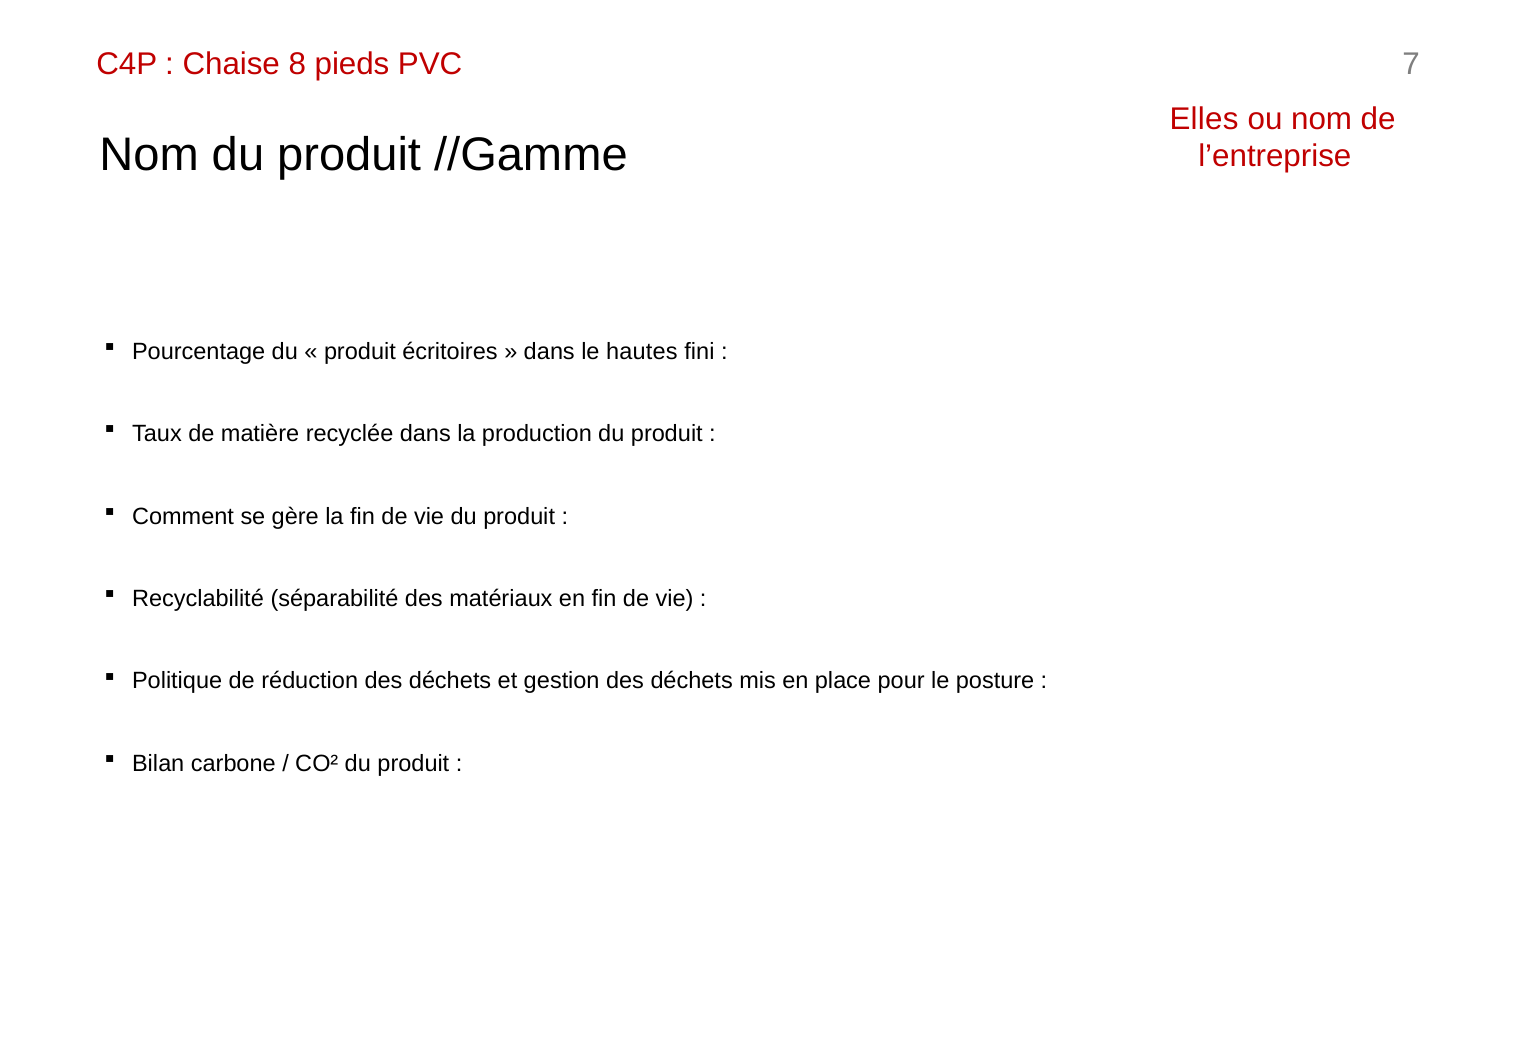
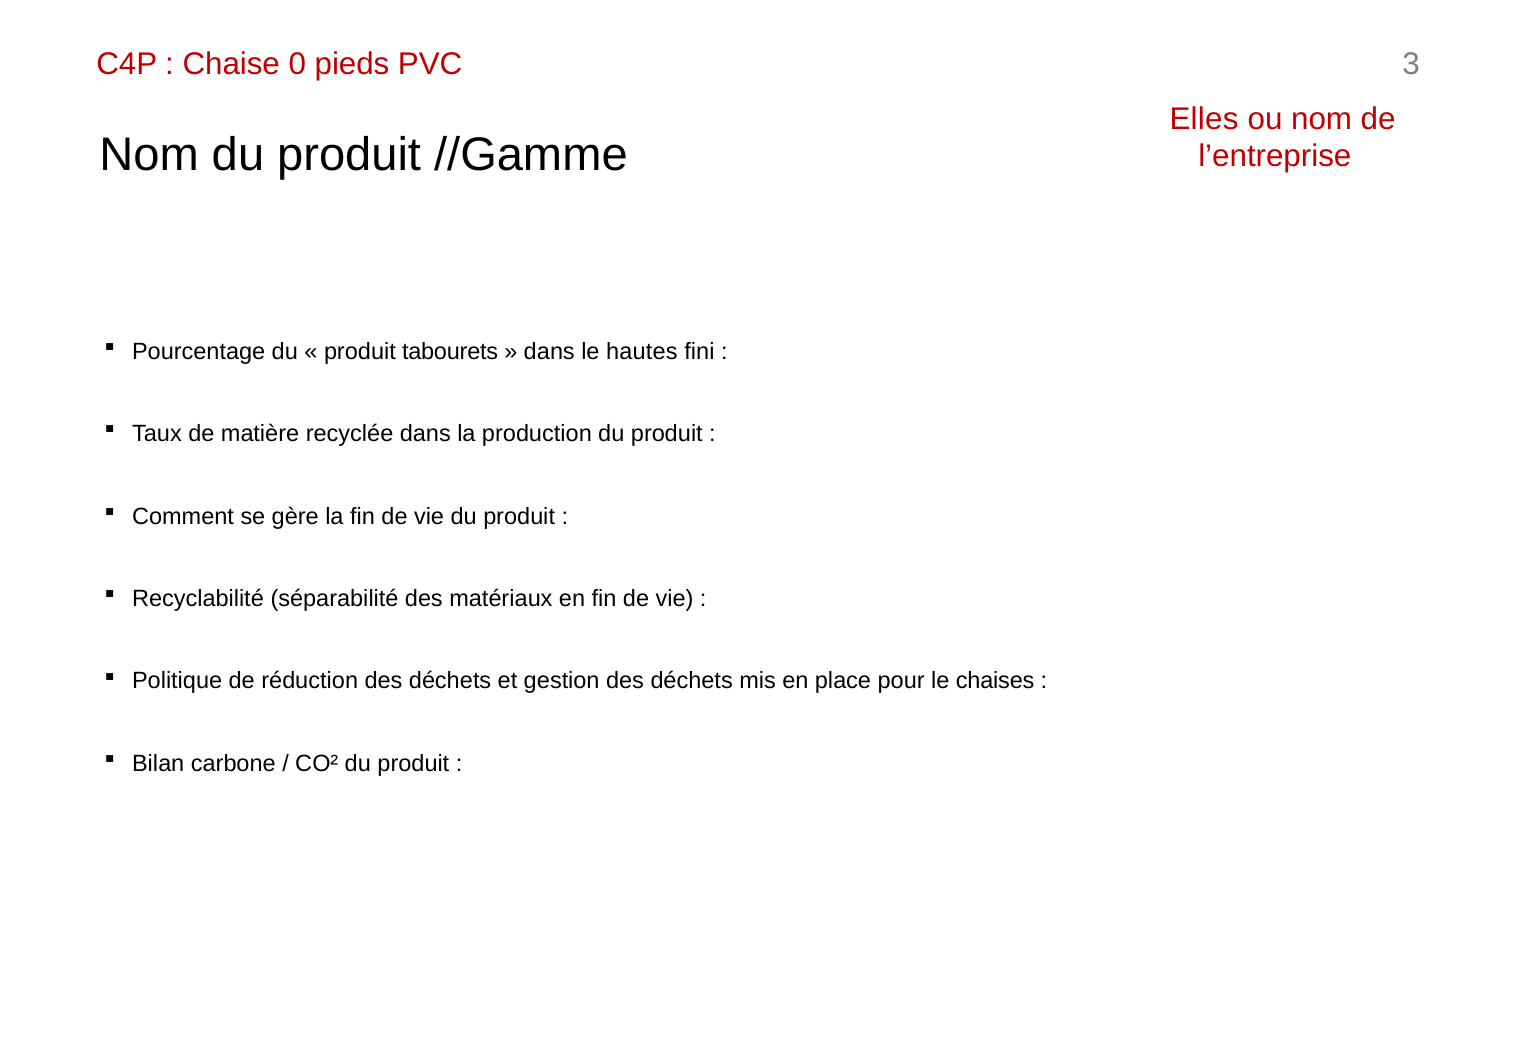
8: 8 -> 0
7: 7 -> 3
écritoires: écritoires -> tabourets
posture: posture -> chaises
